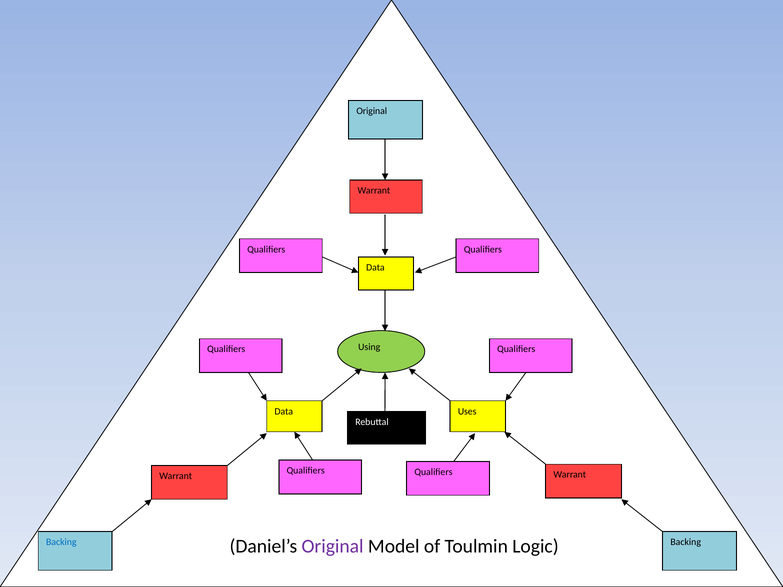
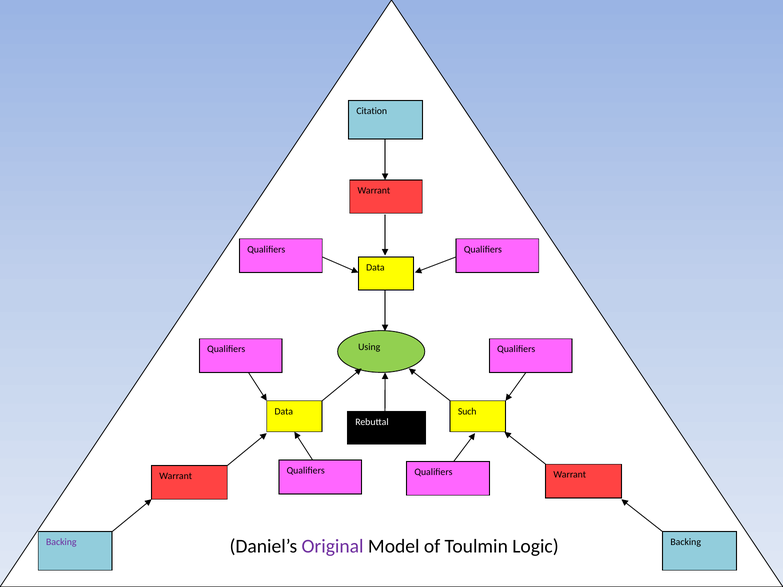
Original at (372, 111): Original -> Citation
Uses: Uses -> Such
Backing at (61, 542) colour: blue -> purple
